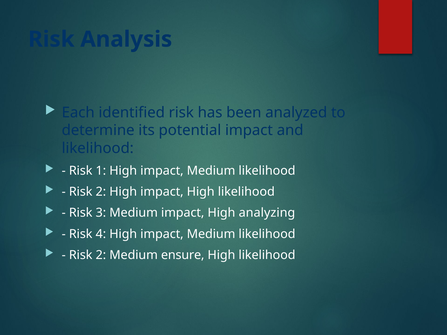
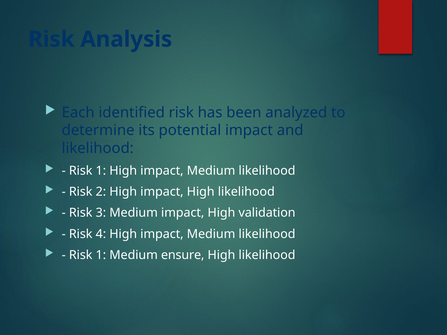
analyzing: analyzing -> validation
2 at (101, 255): 2 -> 1
